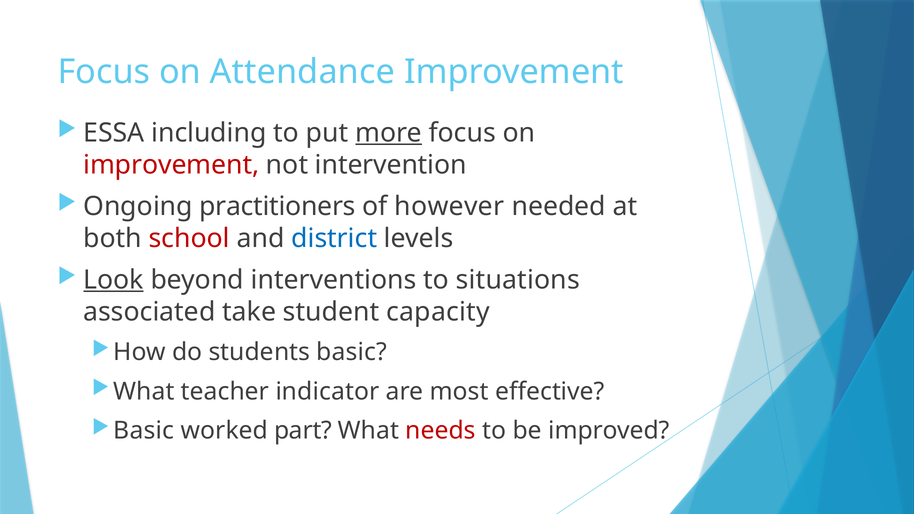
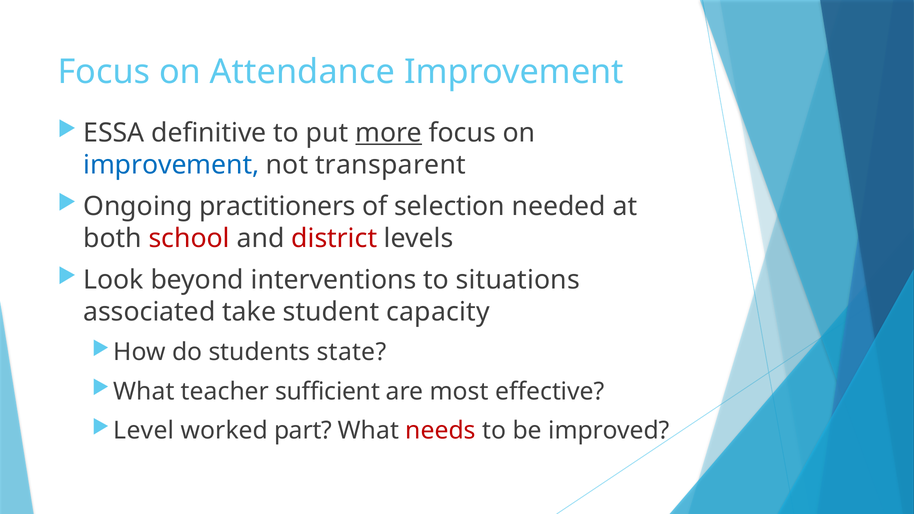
including: including -> definitive
improvement at (171, 165) colour: red -> blue
intervention: intervention -> transparent
however: however -> selection
district colour: blue -> red
Look underline: present -> none
students basic: basic -> state
indicator: indicator -> sufficient
Basic at (144, 431): Basic -> Level
